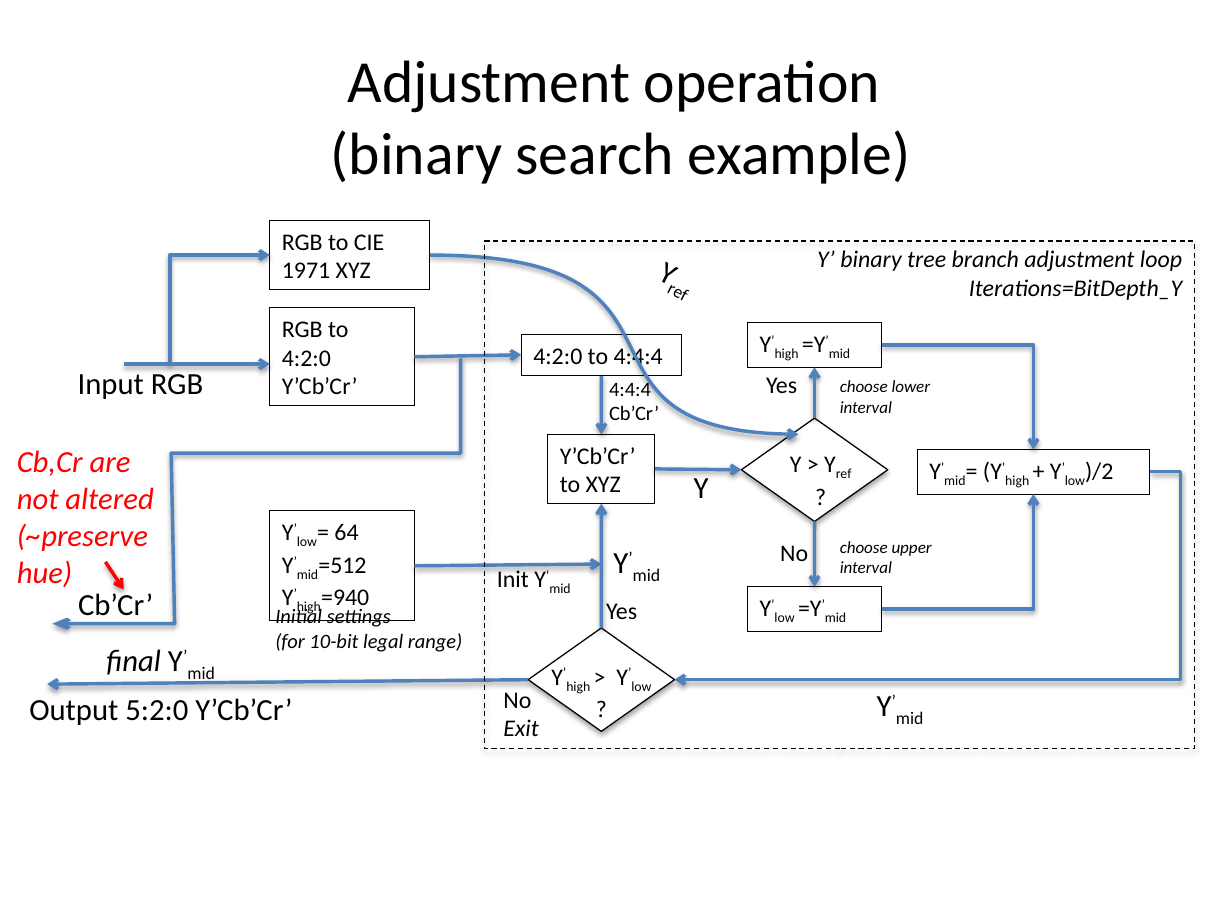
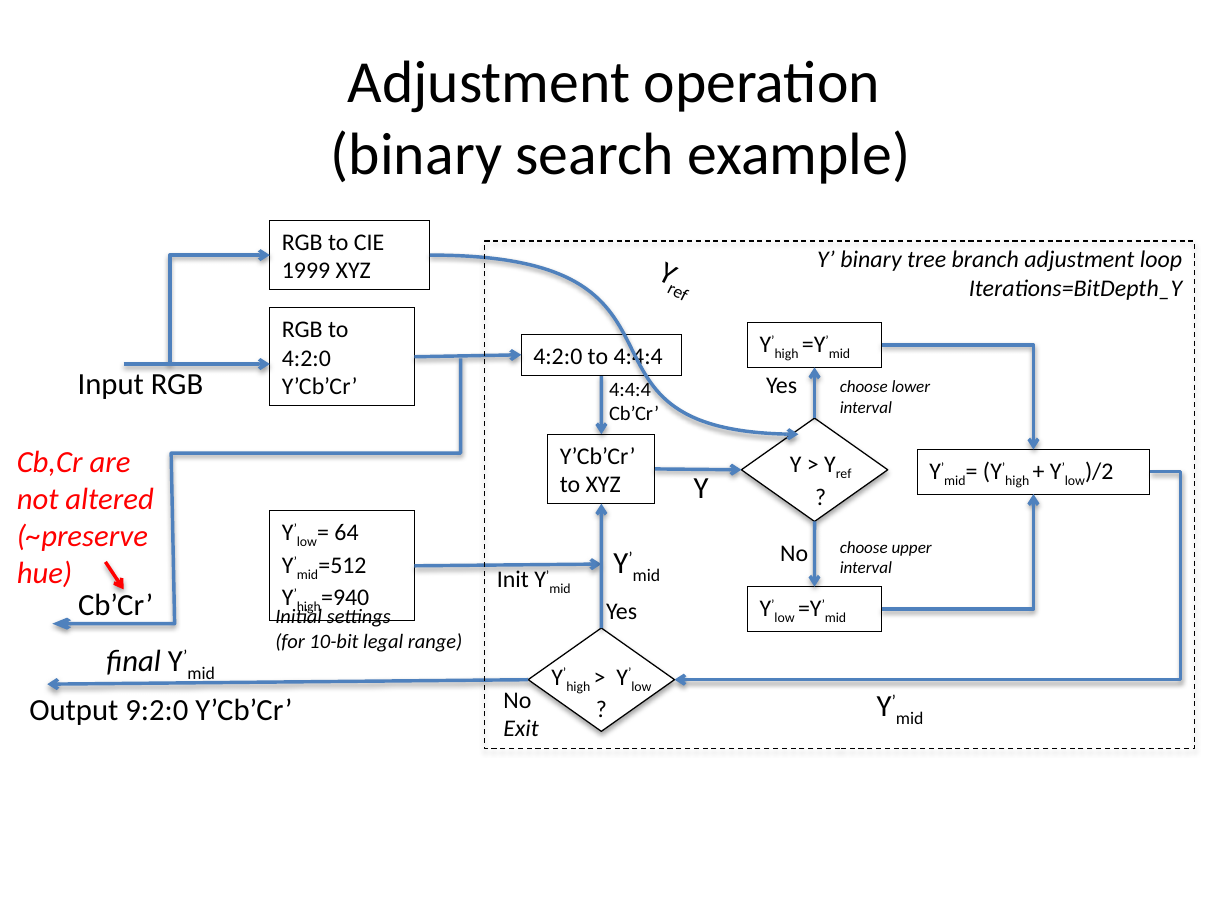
1971: 1971 -> 1999
5:2:0: 5:2:0 -> 9:2:0
